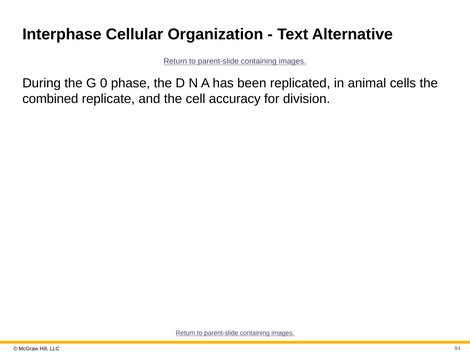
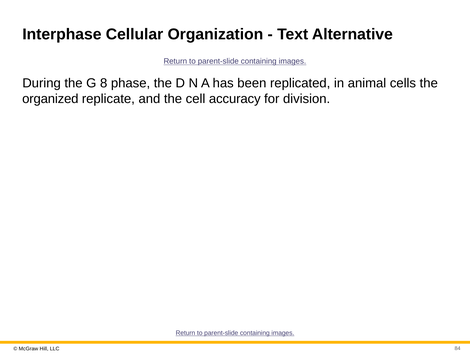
0: 0 -> 8
combined: combined -> organized
